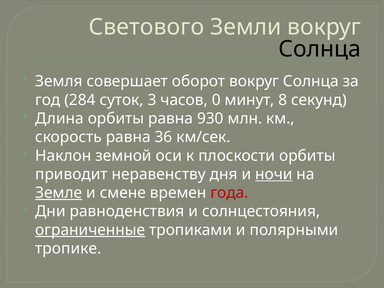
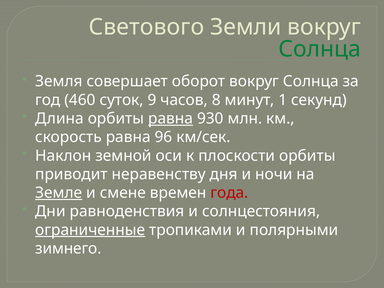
Солнца at (320, 49) colour: black -> green
284: 284 -> 460
3: 3 -> 9
0: 0 -> 8
8: 8 -> 1
равна at (171, 119) underline: none -> present
36: 36 -> 96
ночи underline: present -> none
тропике: тропике -> зимнего
